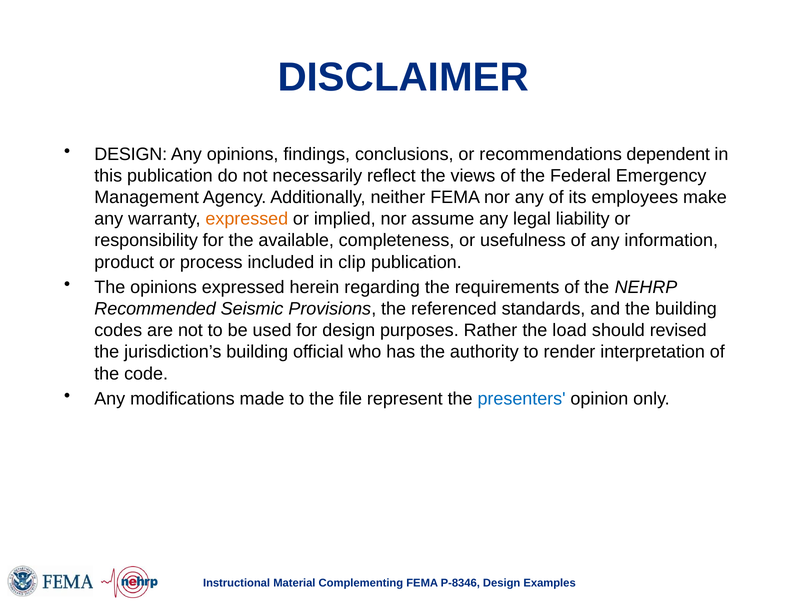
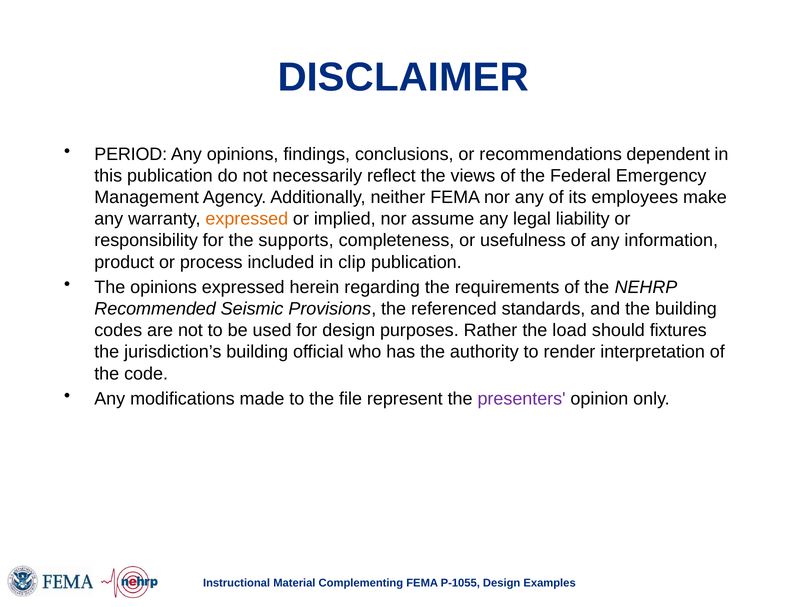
DESIGN at (131, 154): DESIGN -> PERIOD
available: available -> supports
revised: revised -> fixtures
presenters colour: blue -> purple
P-8346: P-8346 -> P-1055
